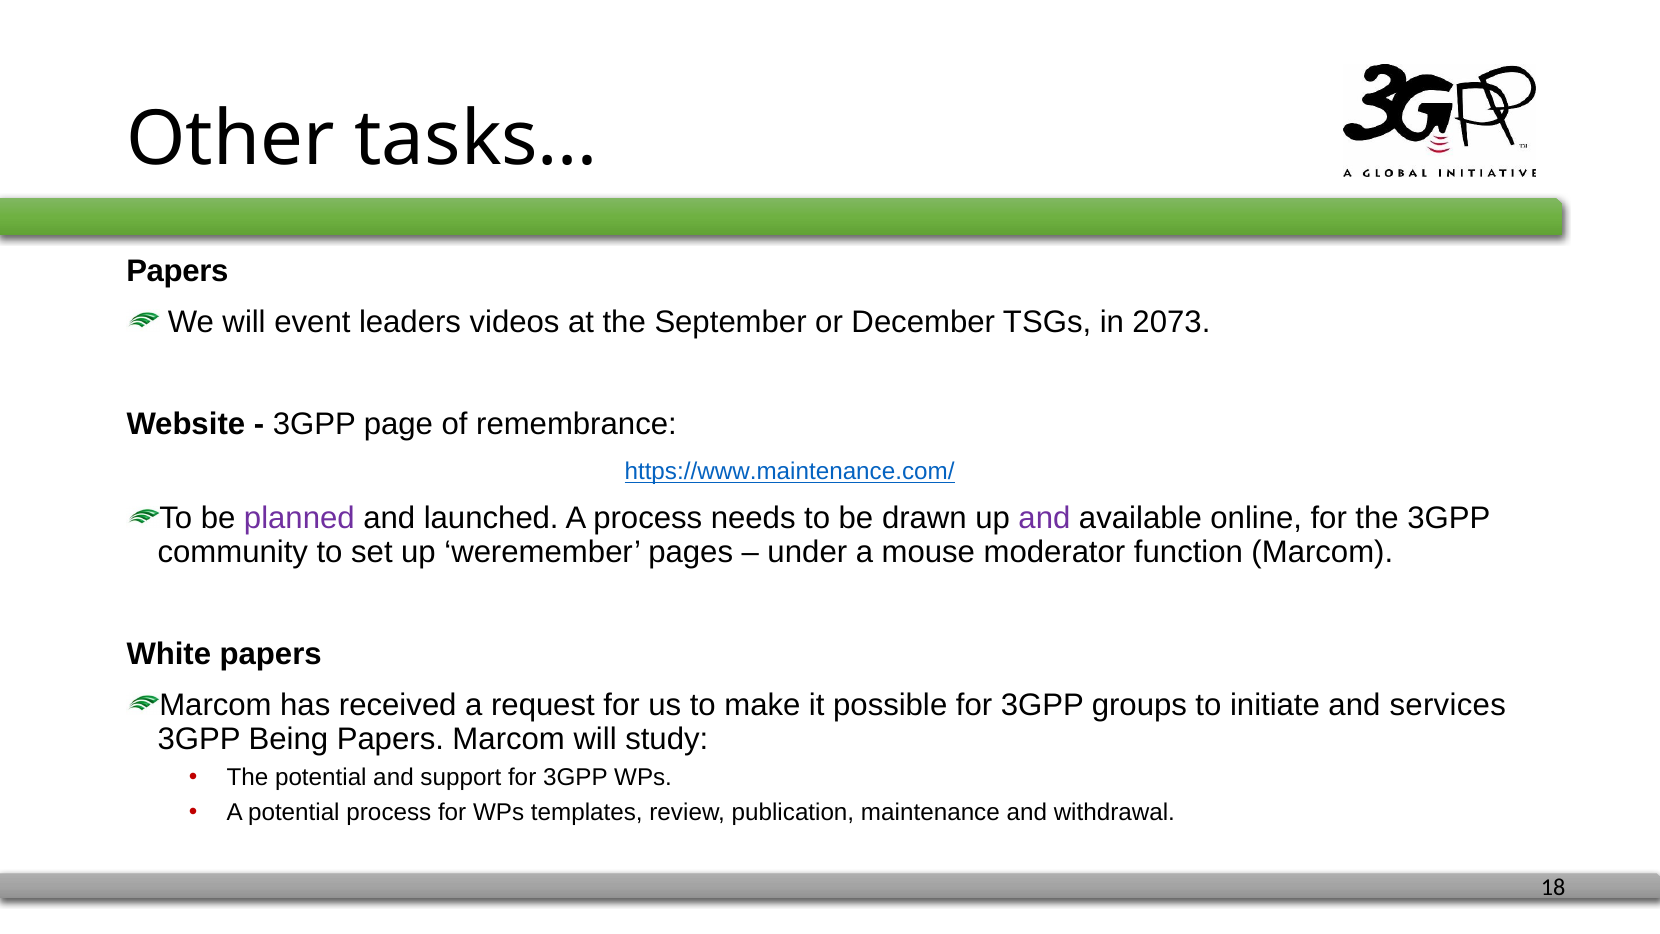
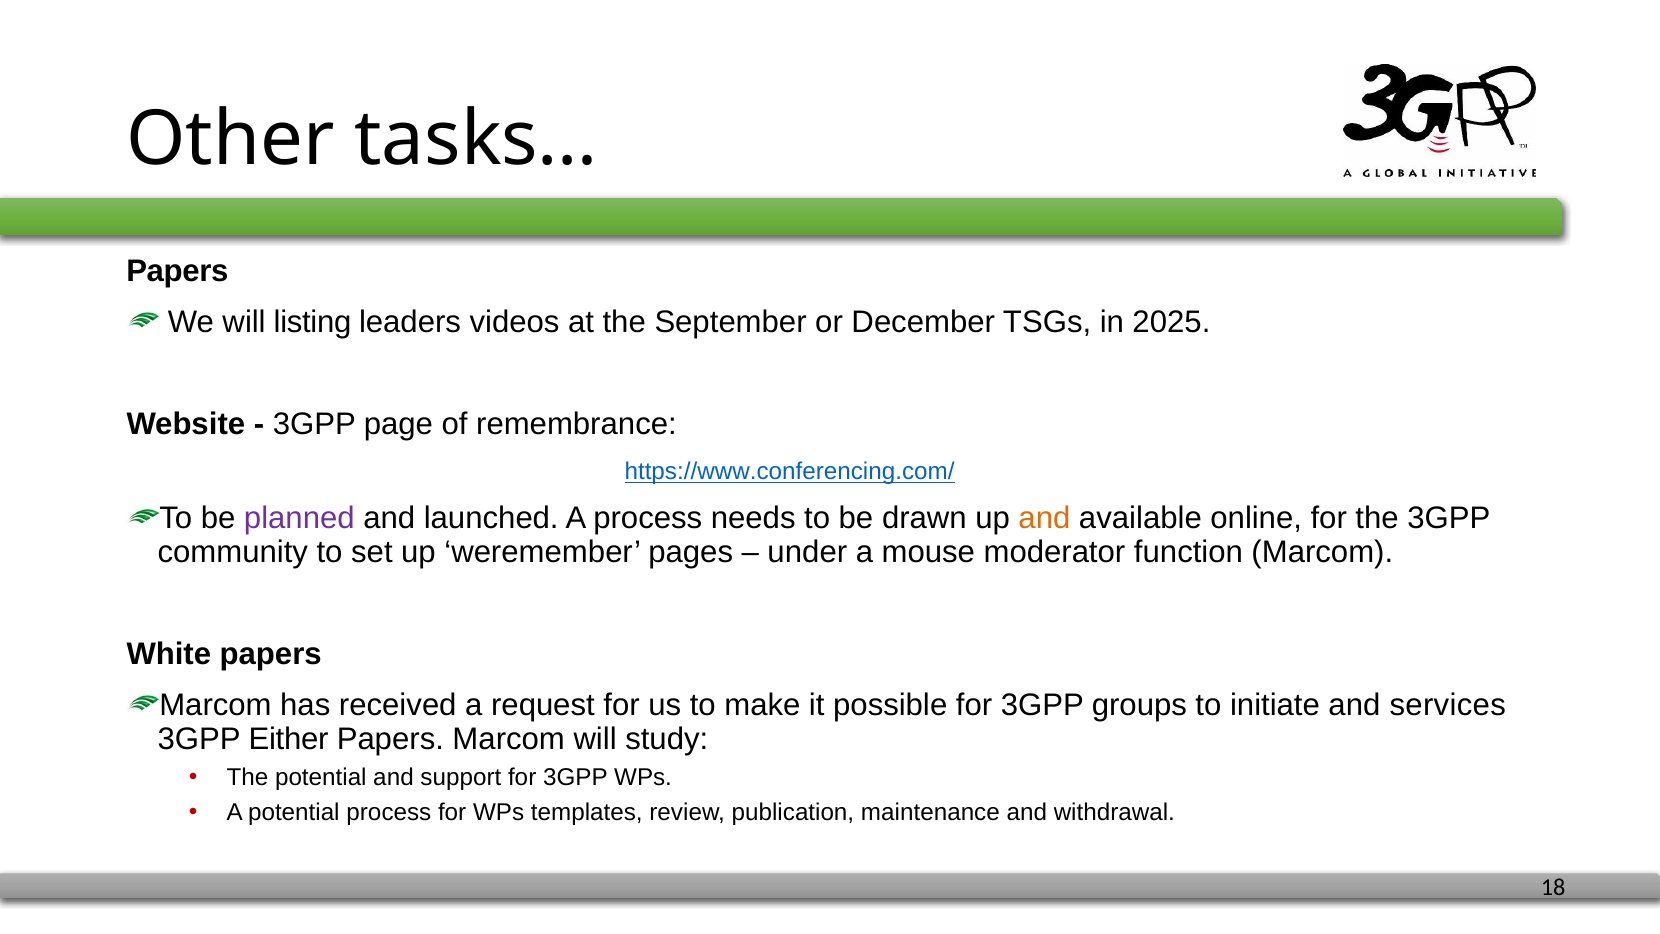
event: event -> listing
2073: 2073 -> 2025
https://www.maintenance.com/: https://www.maintenance.com/ -> https://www.conferencing.com/
and at (1044, 519) colour: purple -> orange
Being: Being -> Either
